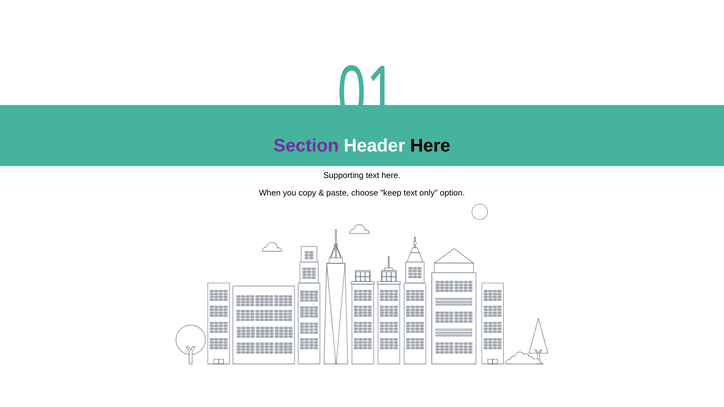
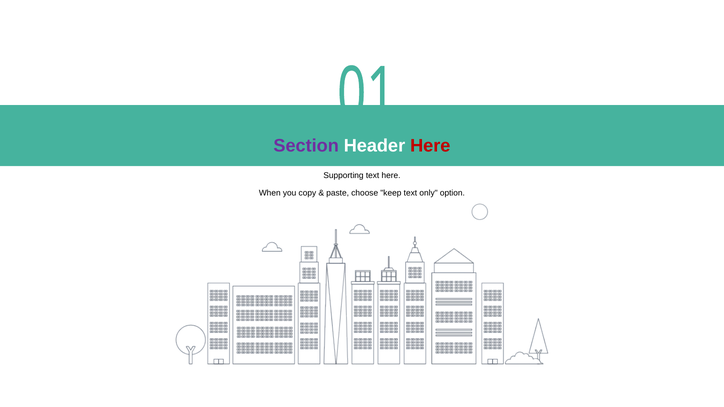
Here at (430, 146) colour: black -> red
